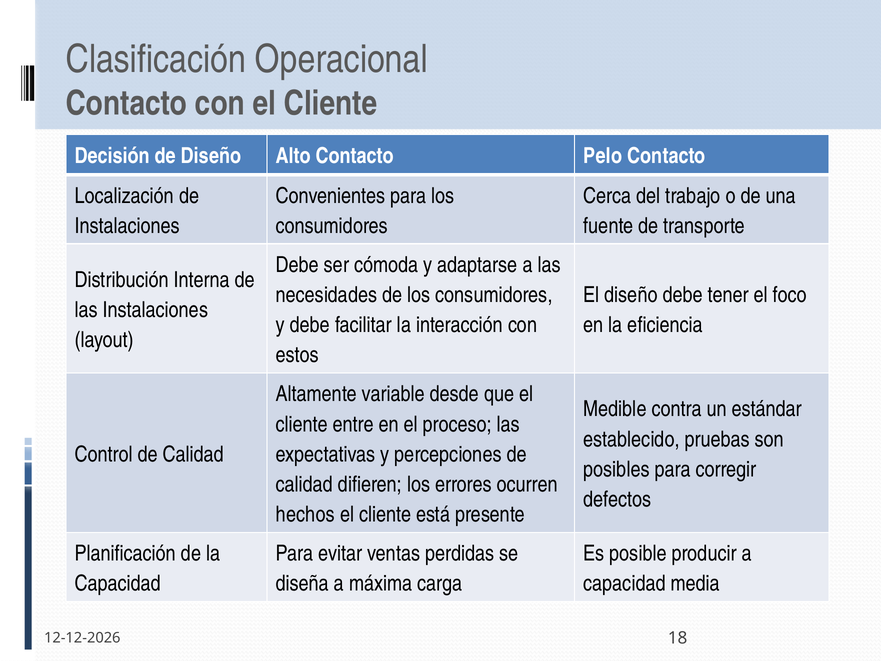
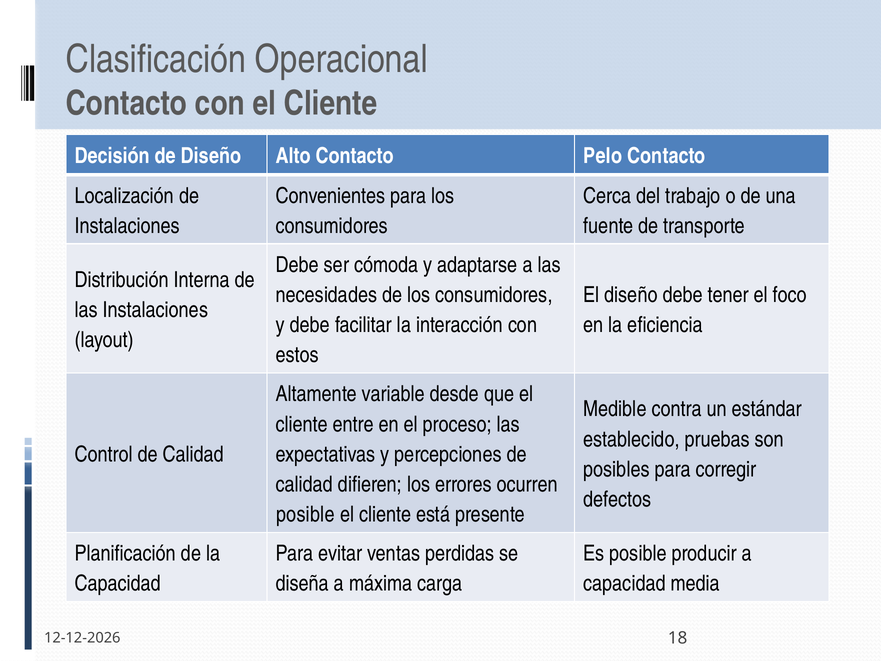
hechos at (305, 514): hechos -> posible
